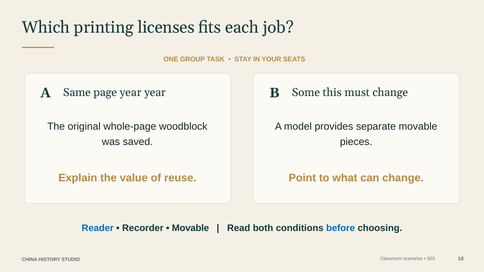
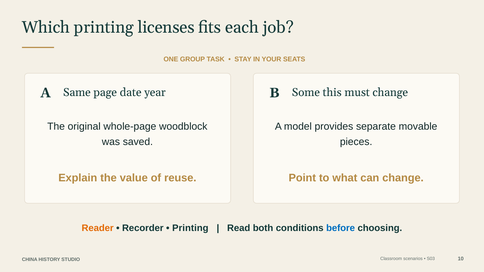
page year: year -> date
Reader colour: blue -> orange
Movable at (190, 228): Movable -> Printing
